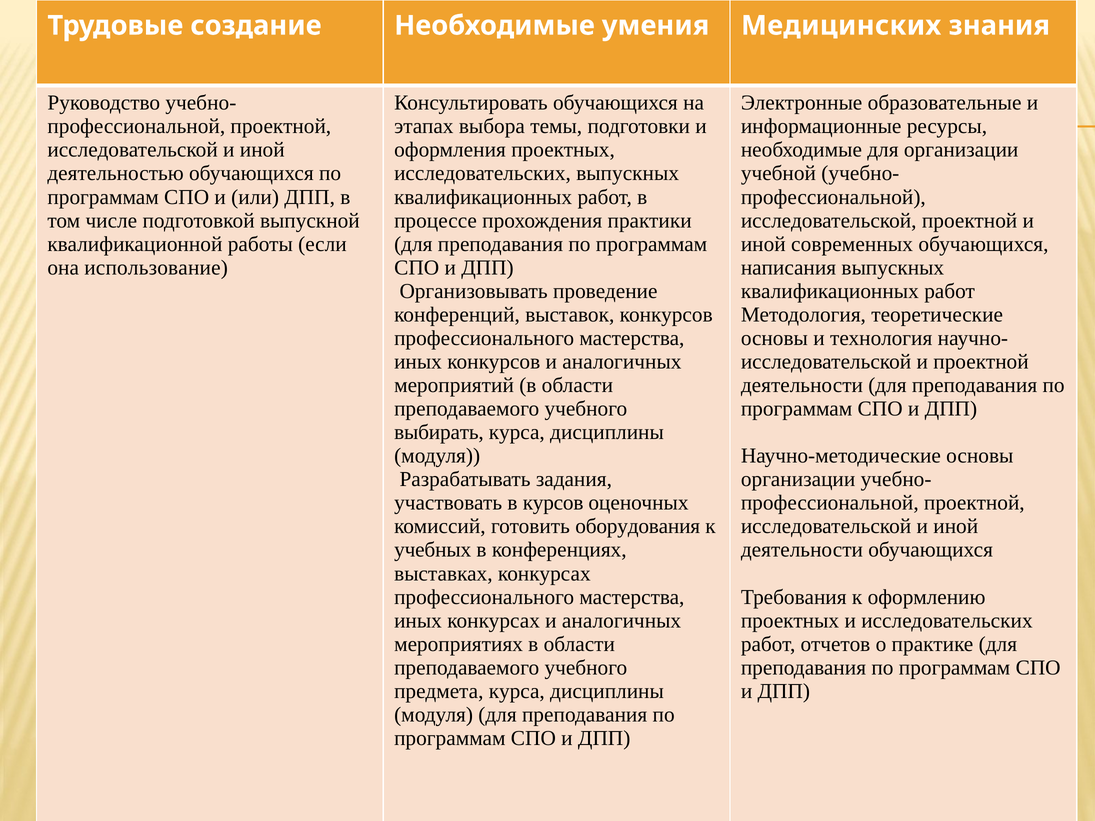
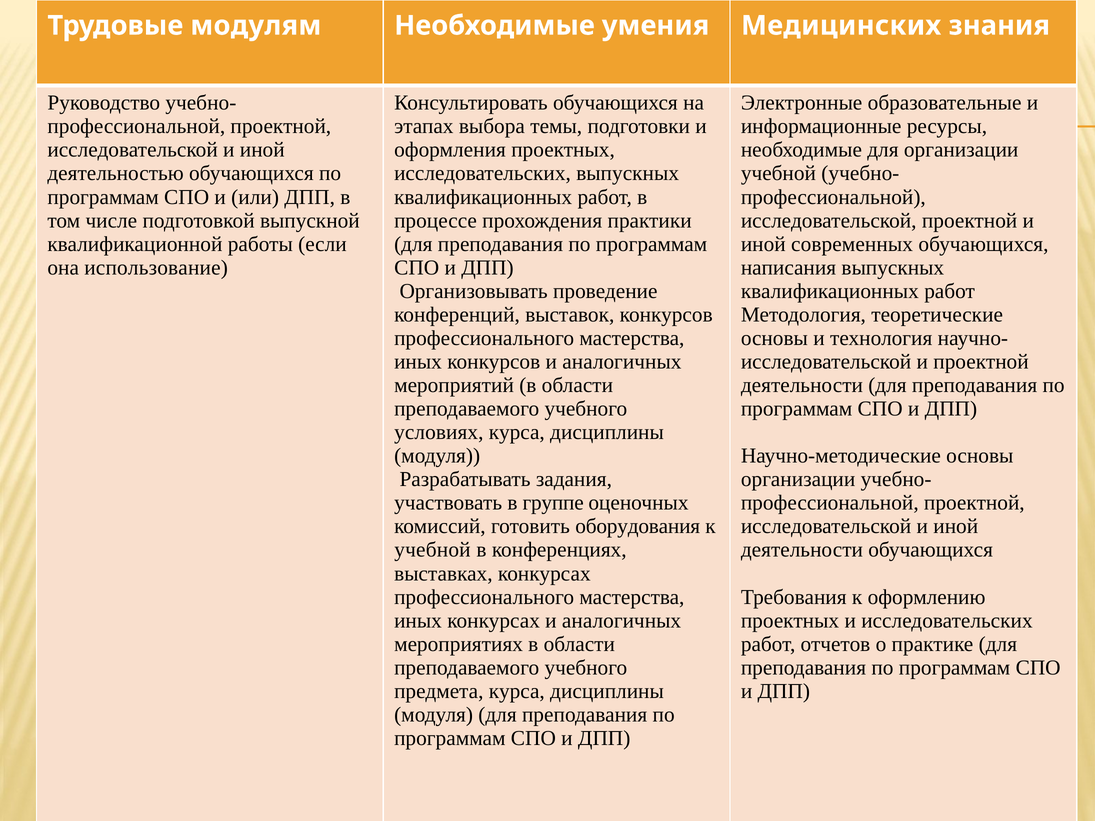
создание: создание -> модулям
выбирать: выбирать -> условиях
курсов: курсов -> группе
учебных at (433, 550): учебных -> учебной
